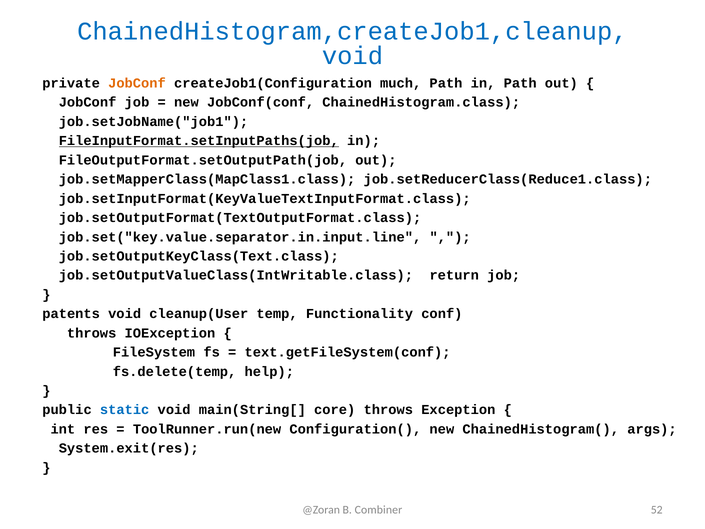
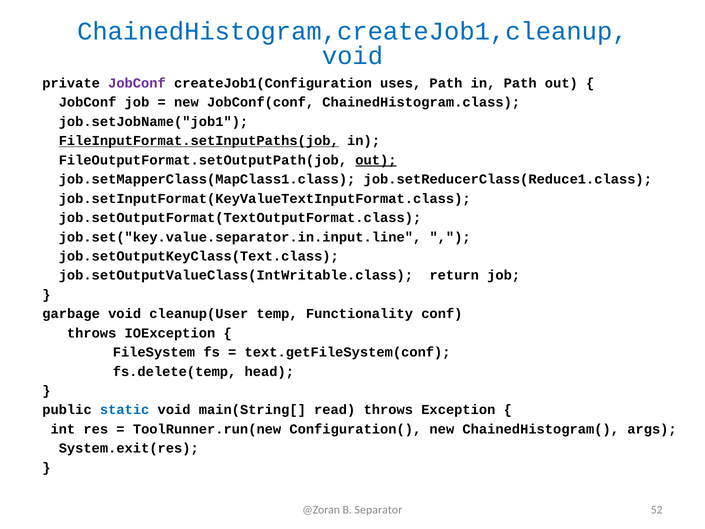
JobConf at (137, 83) colour: orange -> purple
much: much -> uses
out at (376, 160) underline: none -> present
patents: patents -> garbage
help: help -> head
core: core -> read
Combiner: Combiner -> Separator
